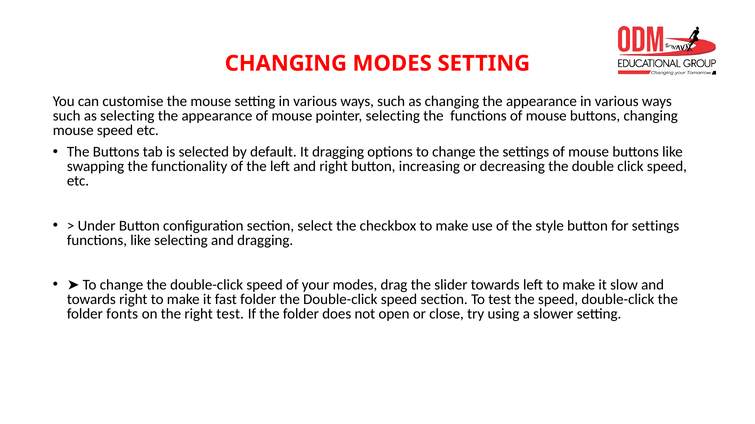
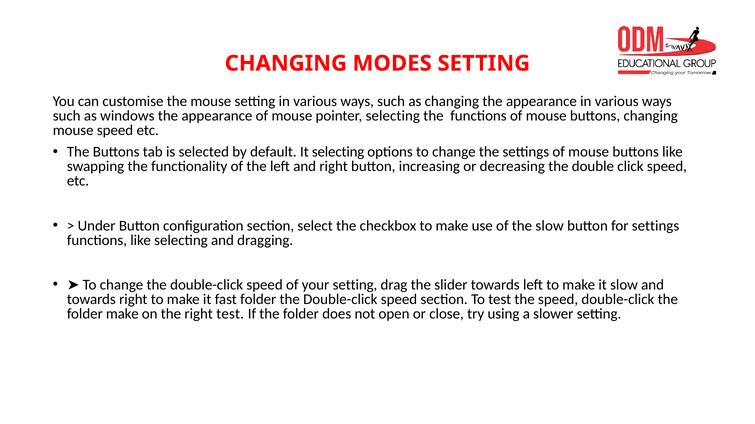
as selecting: selecting -> windows
It dragging: dragging -> selecting
the style: style -> slow
your modes: modes -> setting
folder fonts: fonts -> make
